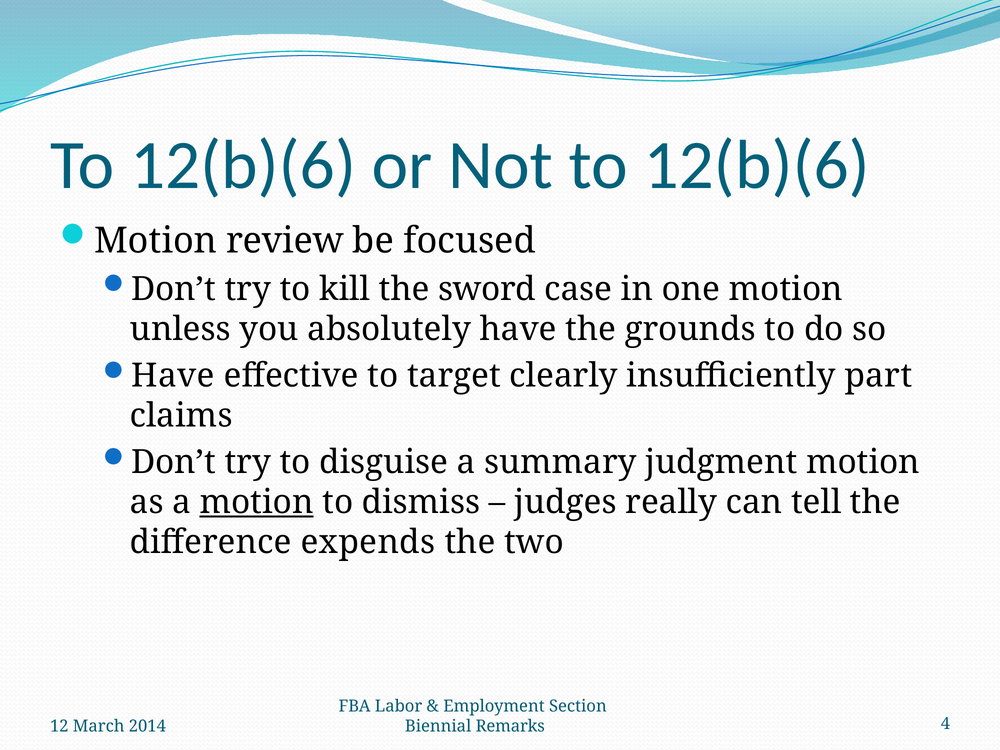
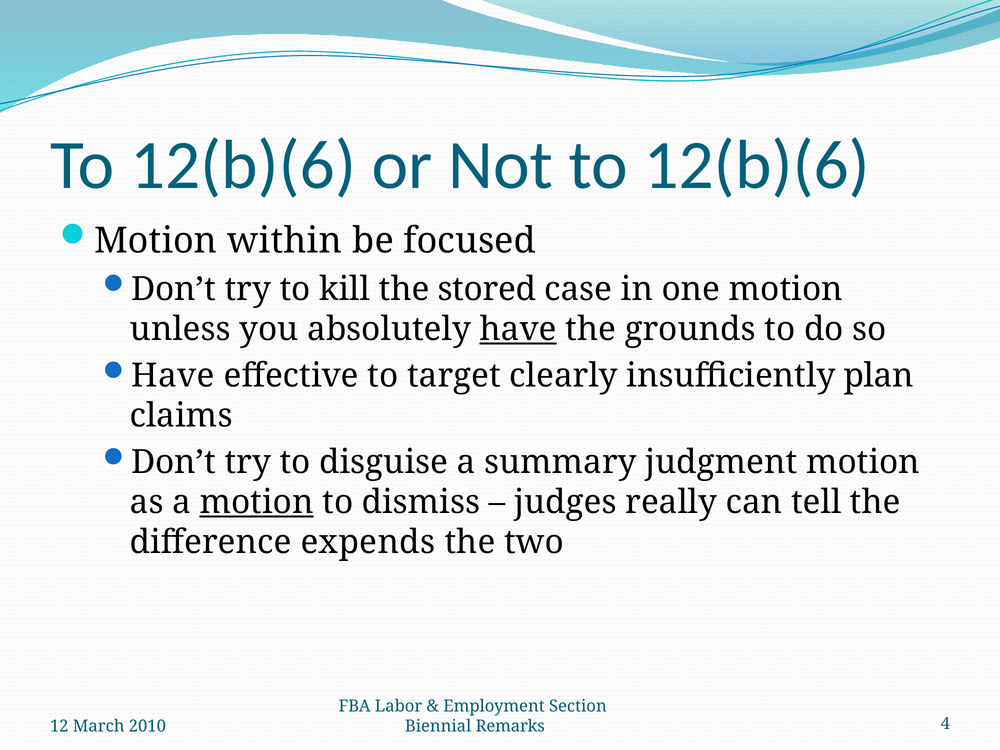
review: review -> within
sword: sword -> stored
have at (518, 329) underline: none -> present
part: part -> plan
2014: 2014 -> 2010
